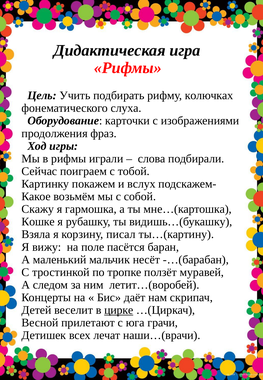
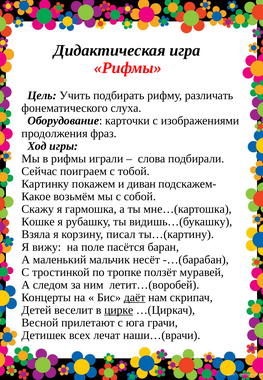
колючках: колючках -> различать
вслух: вслух -> диван
даёт underline: none -> present
